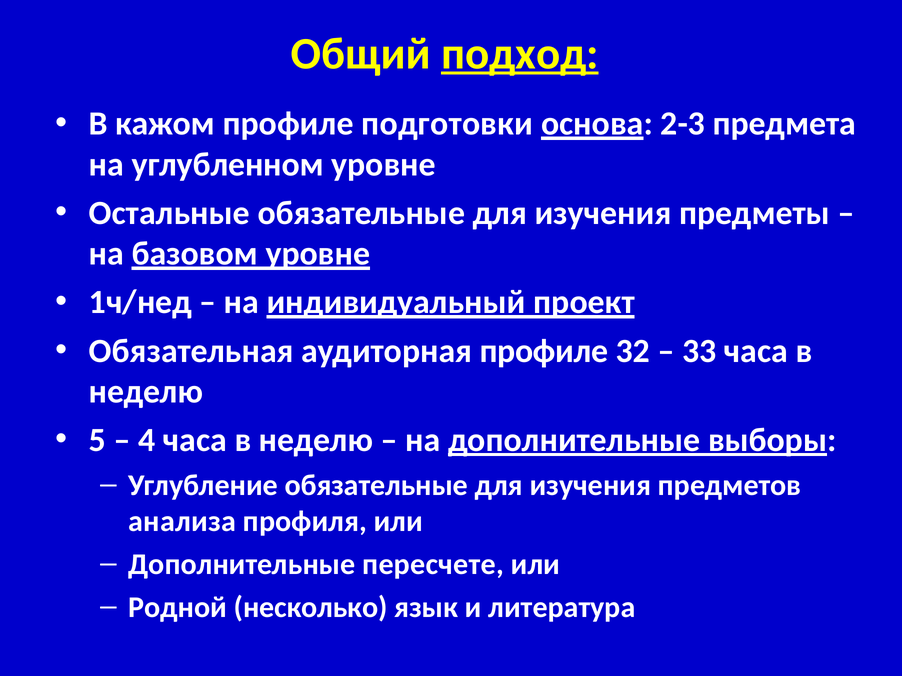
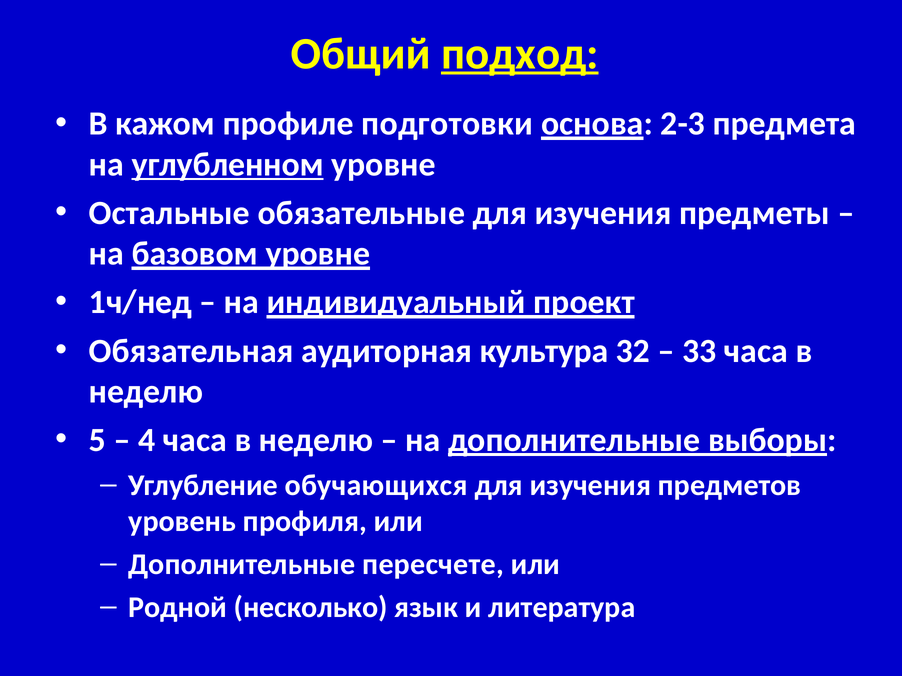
углубленном underline: none -> present
аудиторная профиле: профиле -> культура
Углубление обязательные: обязательные -> обучающихся
анализа: анализа -> уровень
